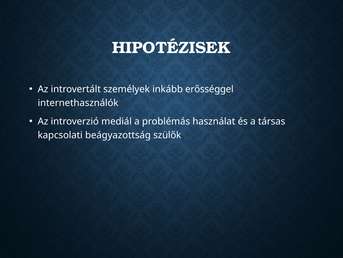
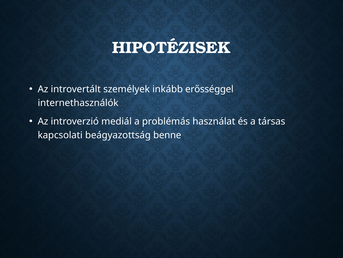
szülők: szülők -> benne
